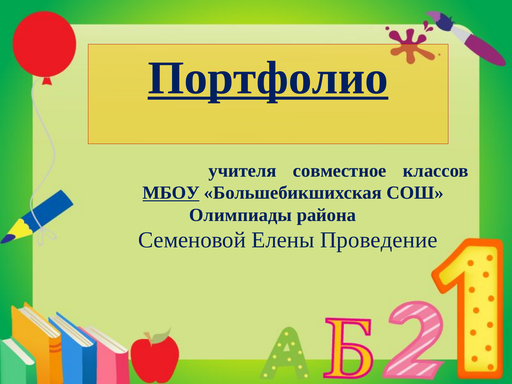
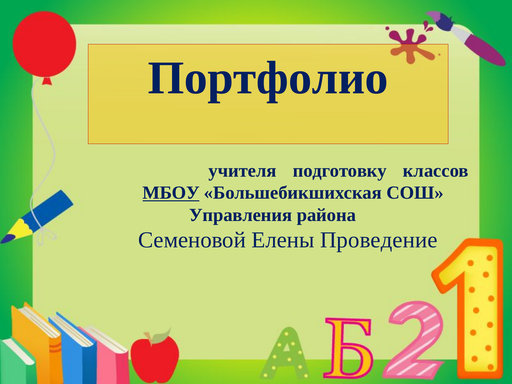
Портфолио underline: present -> none
совместное: совместное -> подготовку
Олимпиады: Олимпиады -> Управления
